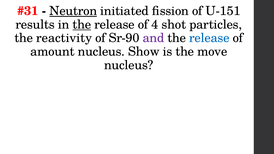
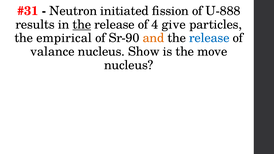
Neutron underline: present -> none
U-151: U-151 -> U-888
shot: shot -> give
reactivity: reactivity -> empirical
and colour: purple -> orange
amount: amount -> valance
